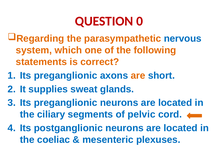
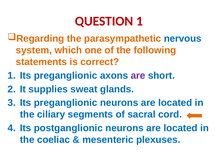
QUESTION 0: 0 -> 1
are at (138, 75) colour: orange -> purple
pelvic: pelvic -> sacral
